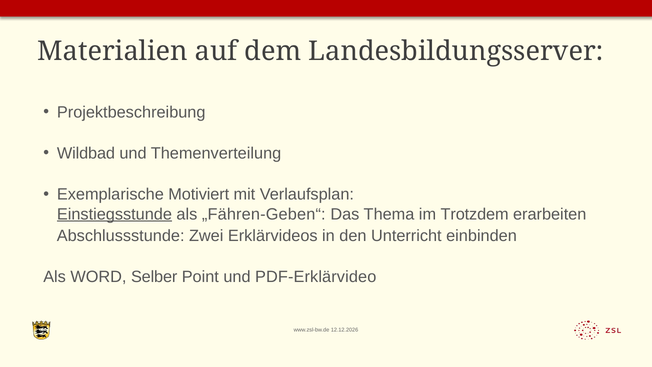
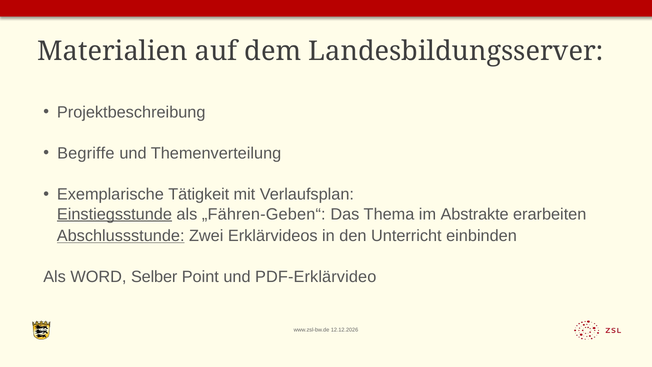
Wildbad: Wildbad -> Begriffe
Motiviert: Motiviert -> Tätigkeit
Trotzdem: Trotzdem -> Abstrakte
Abschlussstunde underline: none -> present
